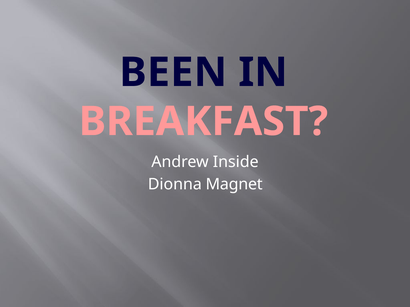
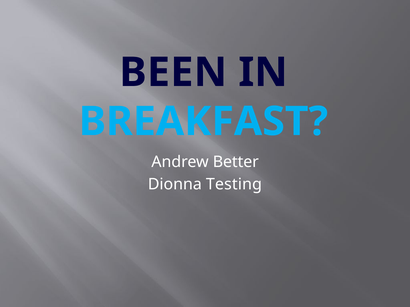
BREAKFAST colour: pink -> light blue
Inside: Inside -> Better
Magnet: Magnet -> Testing
